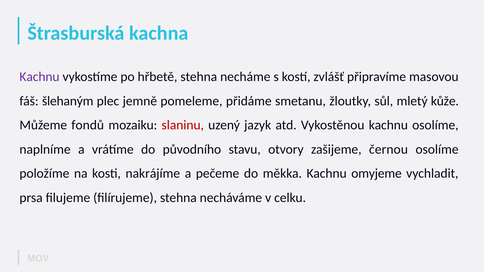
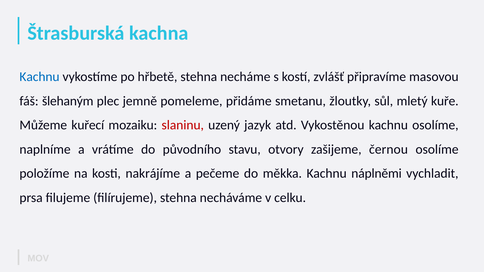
Kachnu at (40, 77) colour: purple -> blue
kůže: kůže -> kuře
fondů: fondů -> kuřecí
omyjeme: omyjeme -> náplněmi
